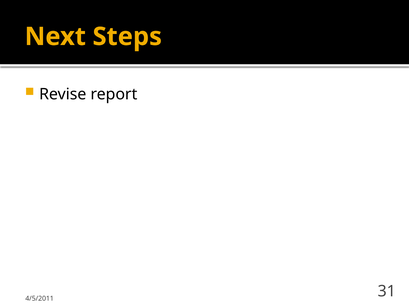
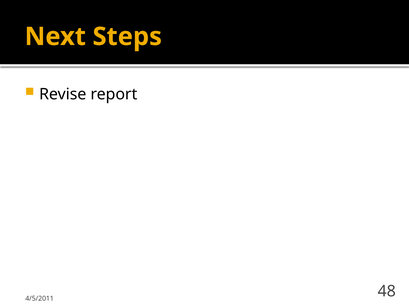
31: 31 -> 48
